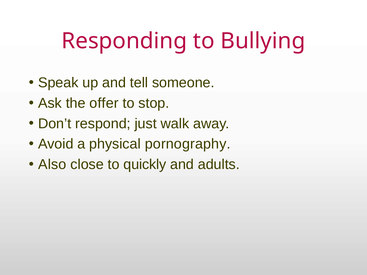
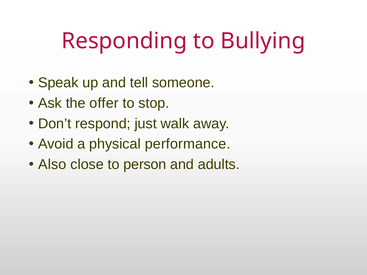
pornography: pornography -> performance
quickly: quickly -> person
